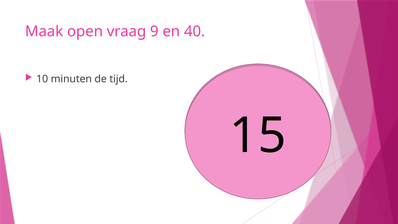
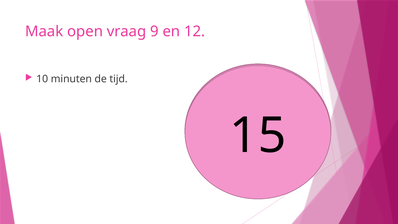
en 40: 40 -> 12
